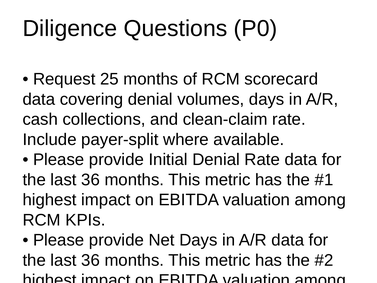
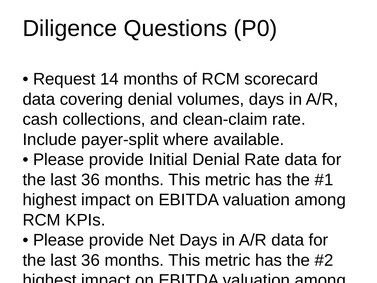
25: 25 -> 14
